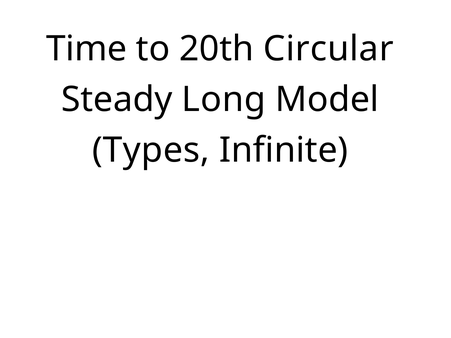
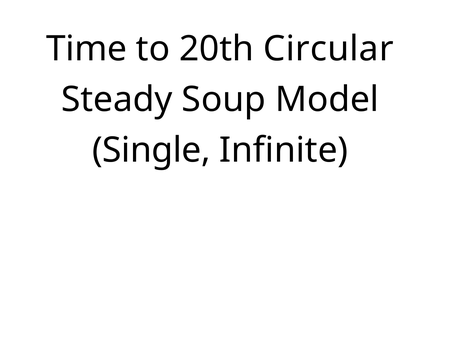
Long: Long -> Soup
Types: Types -> Single
